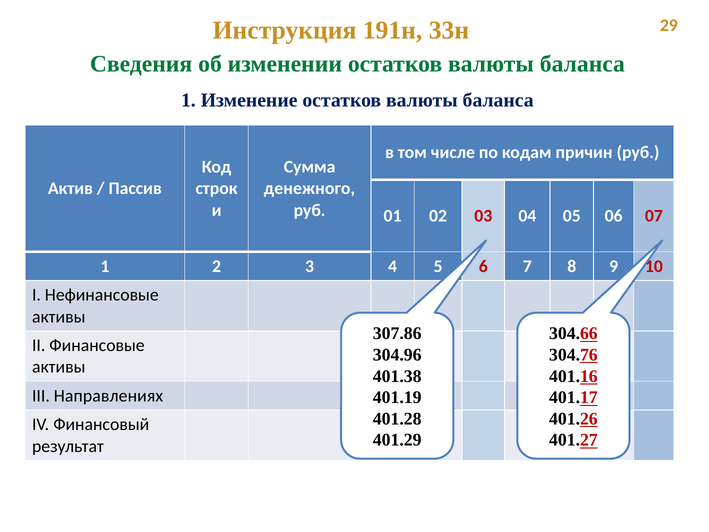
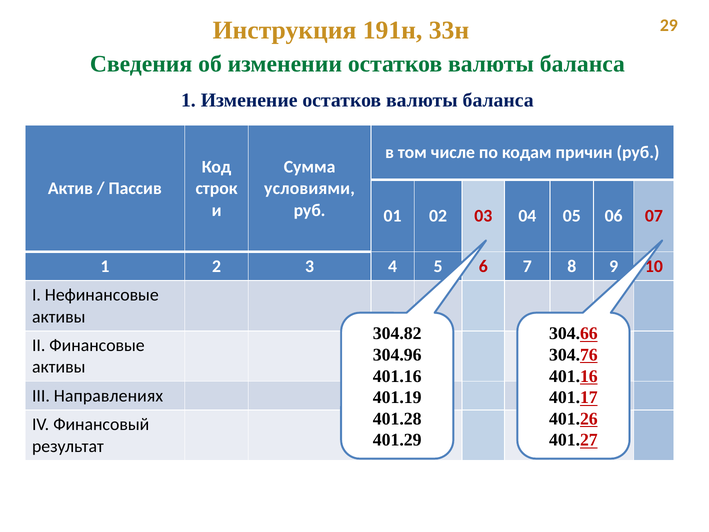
денежного: денежного -> условиями
307.86: 307.86 -> 304.82
401.38 at (397, 376): 401.38 -> 401.16
